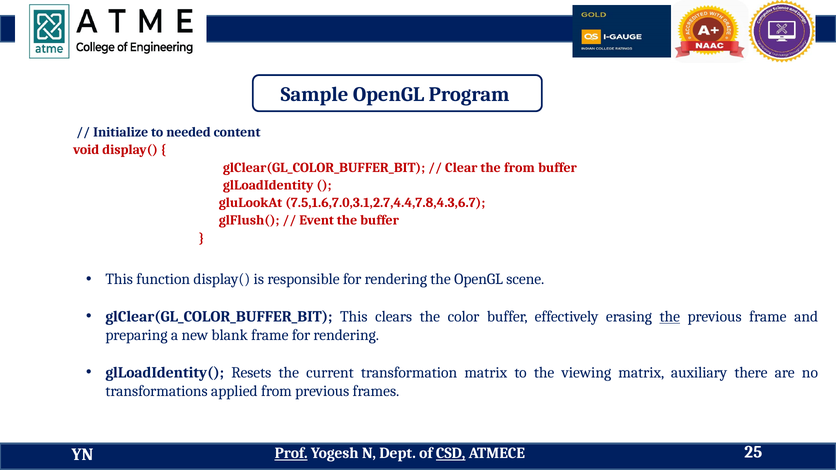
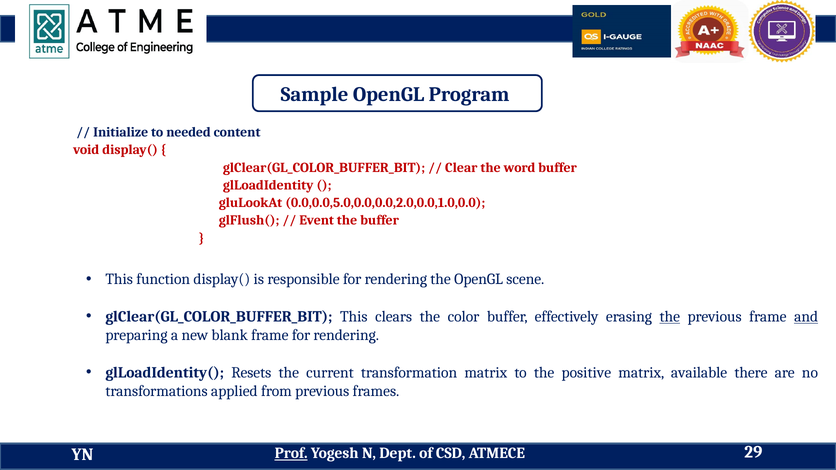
the from: from -> word
7.5,1.6,7.0,3.1,2.7,4.4,7.8,4.3,6.7: 7.5,1.6,7.0,3.1,2.7,4.4,7.8,4.3,6.7 -> 0.0,0.0,5.0,0.0,0.0,2.0,0.0,1.0,0.0
and underline: none -> present
viewing: viewing -> positive
auxiliary: auxiliary -> available
CSD underline: present -> none
25: 25 -> 29
